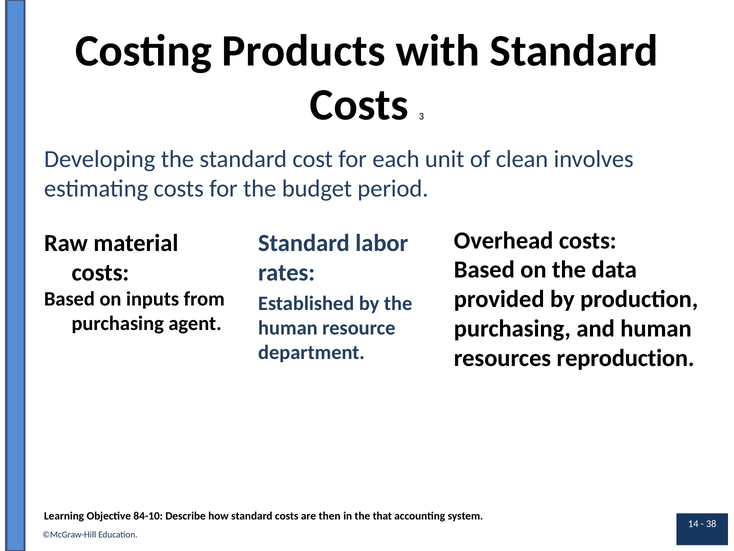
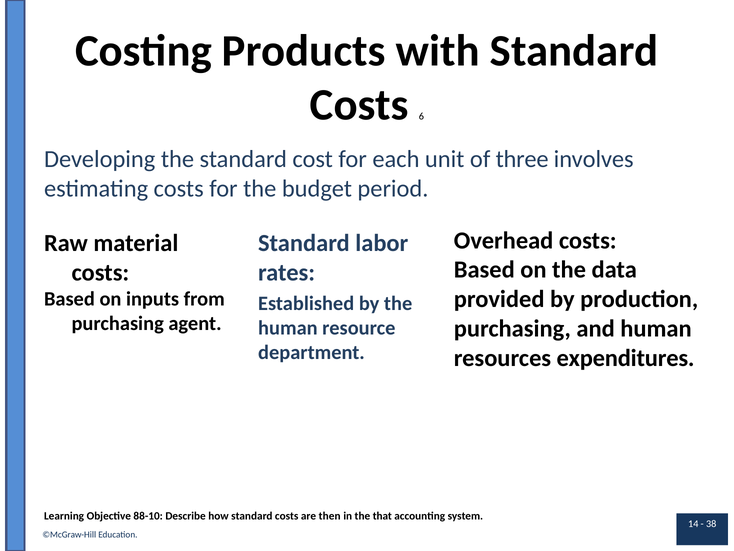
3: 3 -> 6
clean: clean -> three
reproduction: reproduction -> expenditures
84-10: 84-10 -> 88-10
